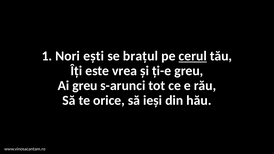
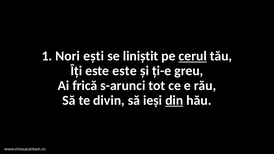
brațul: brațul -> liniștit
este vrea: vrea -> este
Ai greu: greu -> frică
orice: orice -> divin
din underline: none -> present
